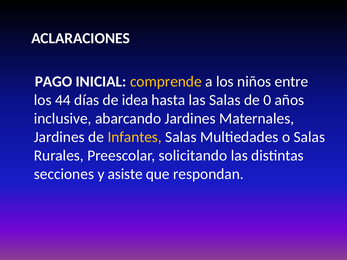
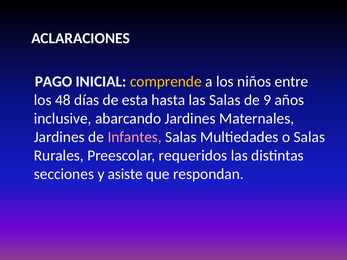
44: 44 -> 48
idea: idea -> esta
0: 0 -> 9
Infantes colour: yellow -> pink
solicitando: solicitando -> requeridos
